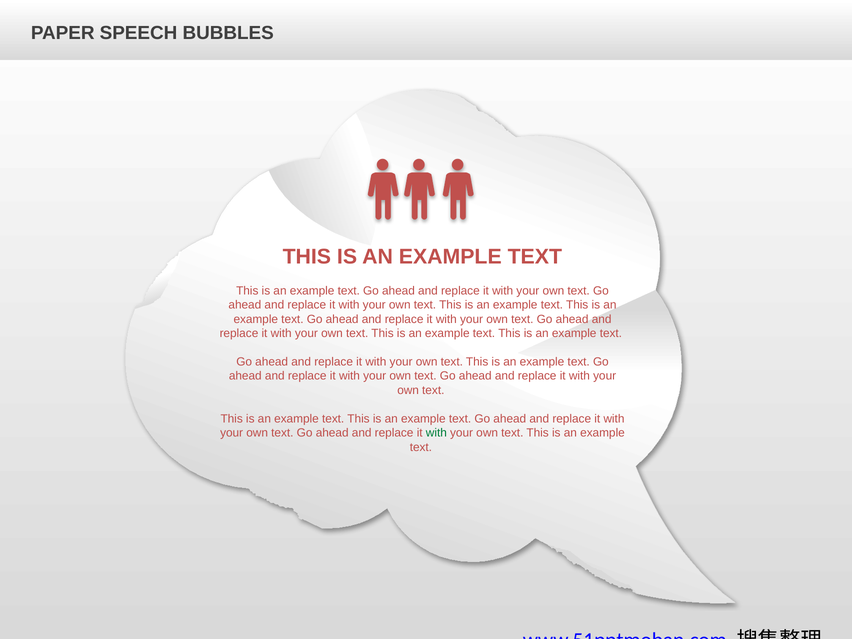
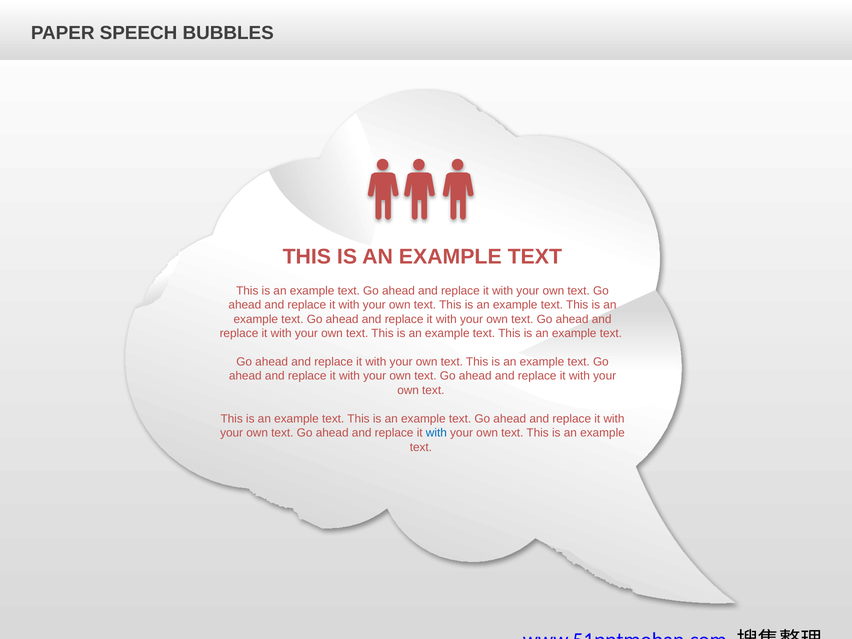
with at (436, 433) colour: green -> blue
